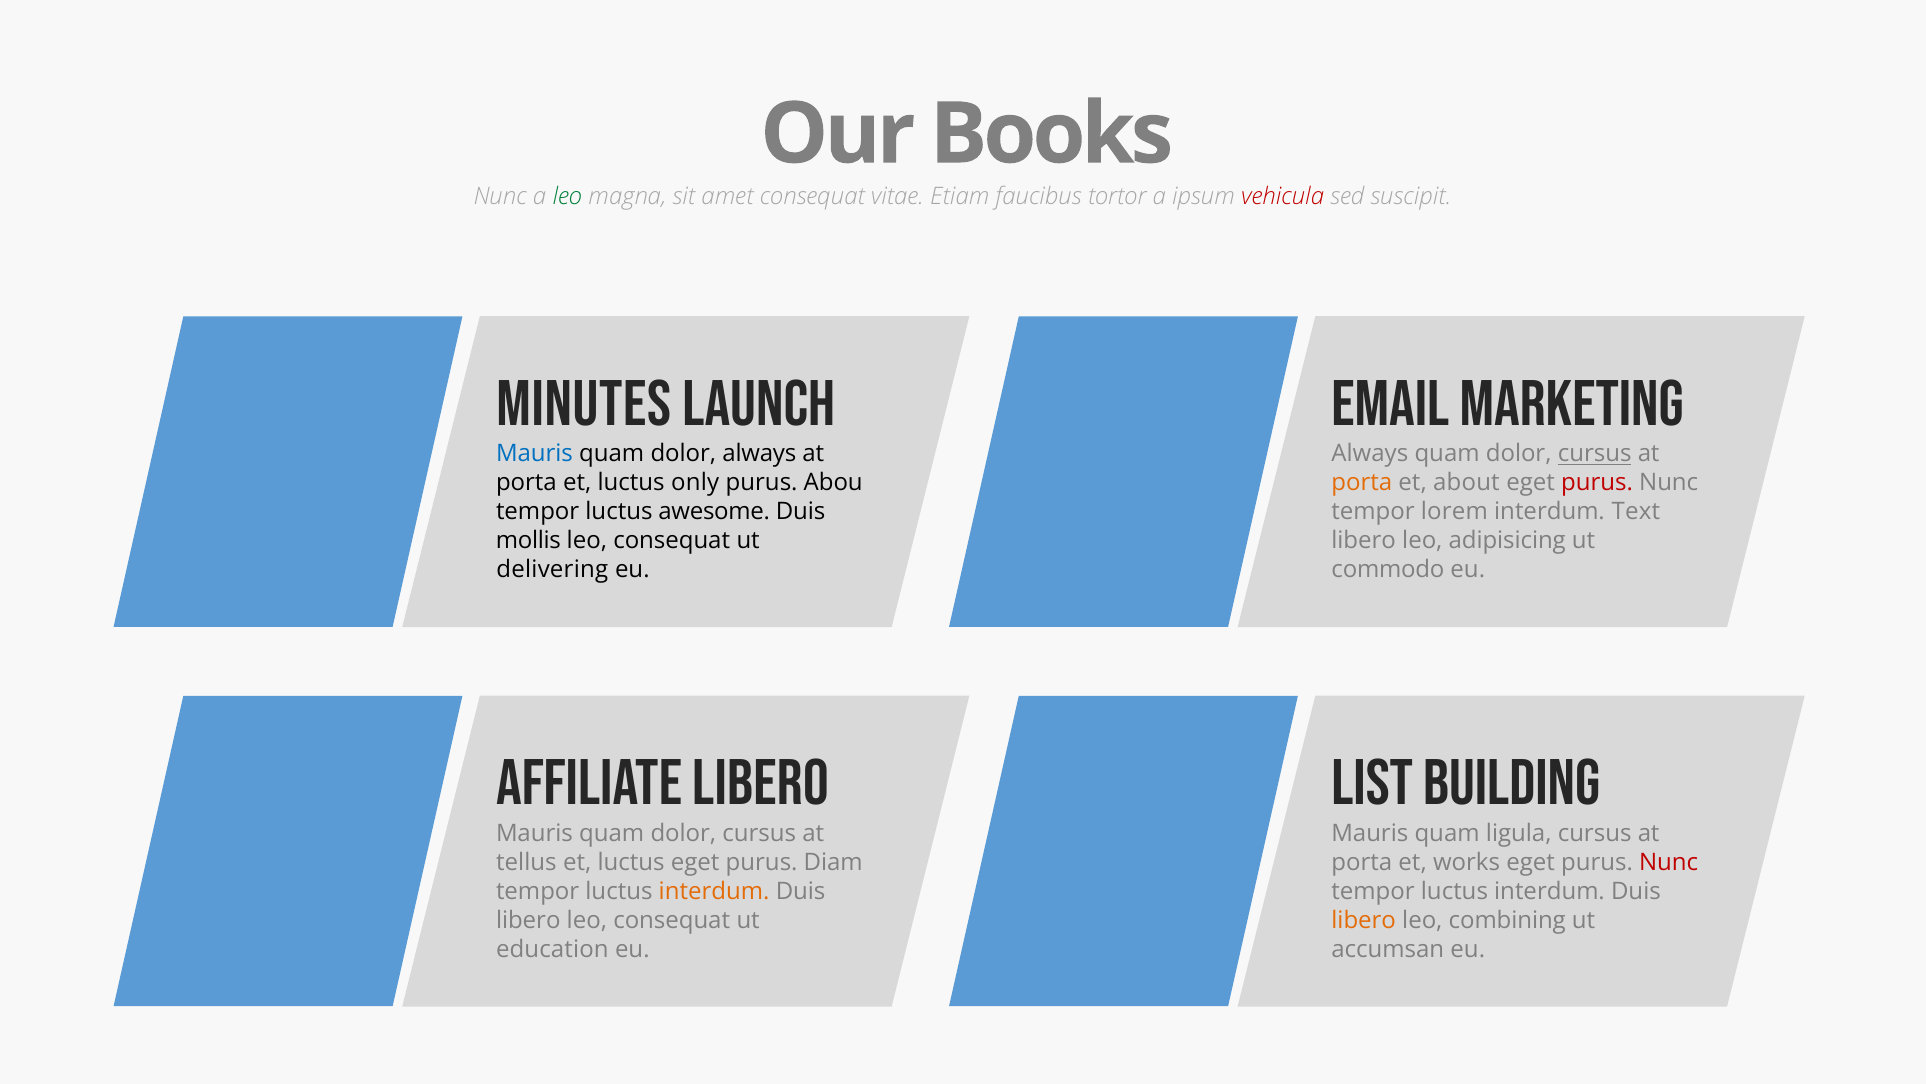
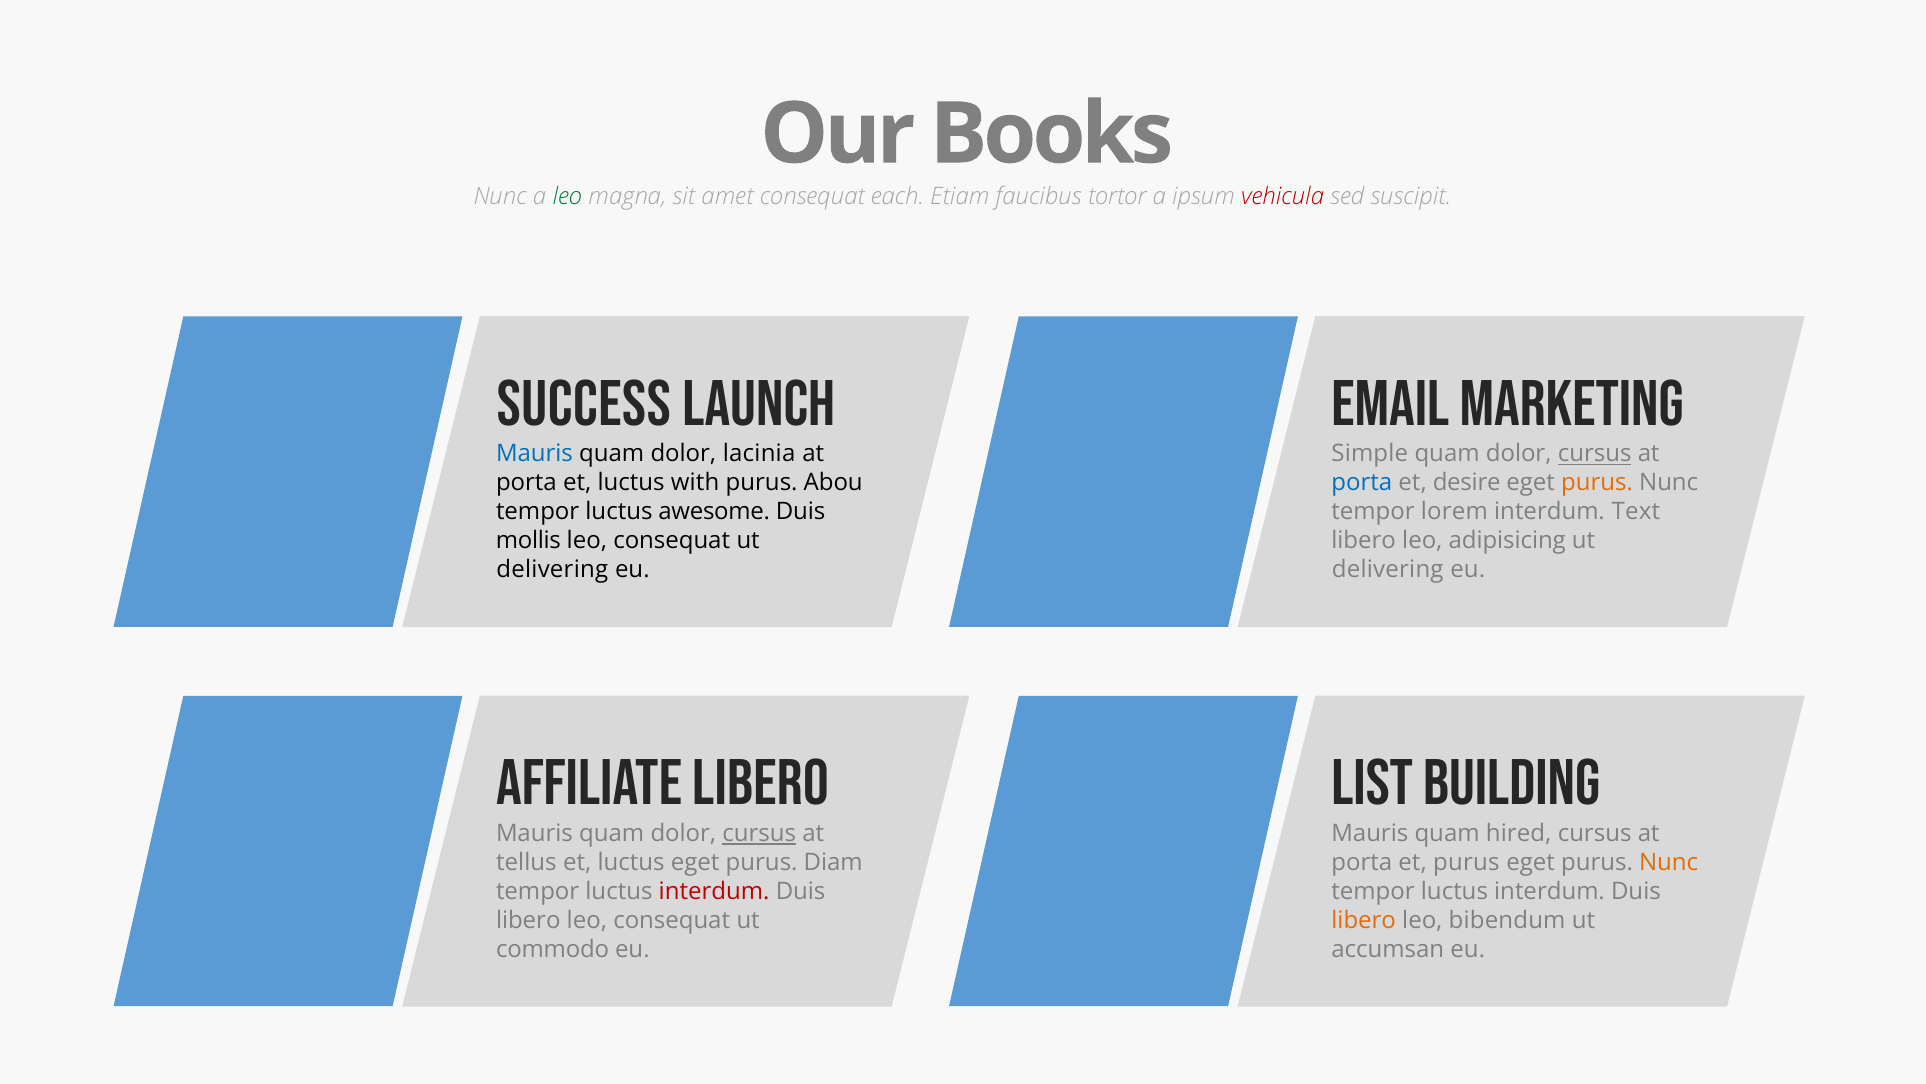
vitae: vitae -> each
MINUTES: MINUTES -> SUCCESS
dolor always: always -> lacinia
Always at (1370, 454): Always -> Simple
only: only -> with
porta at (1362, 483) colour: orange -> blue
about: about -> desire
purus at (1597, 483) colour: red -> orange
commodo at (1388, 569): commodo -> delivering
cursus at (759, 833) underline: none -> present
ligula: ligula -> hired
et works: works -> purus
Nunc at (1669, 862) colour: red -> orange
interdum at (714, 891) colour: orange -> red
combining: combining -> bibendum
education: education -> commodo
